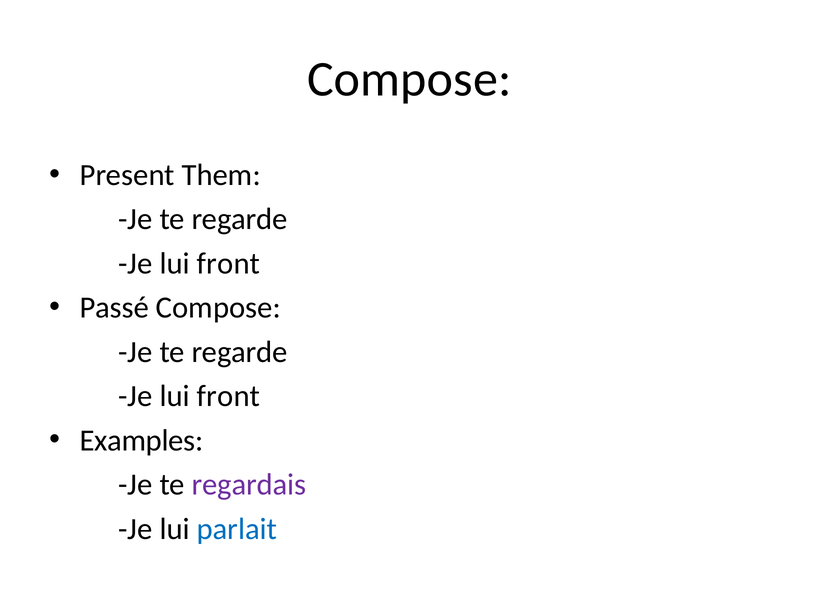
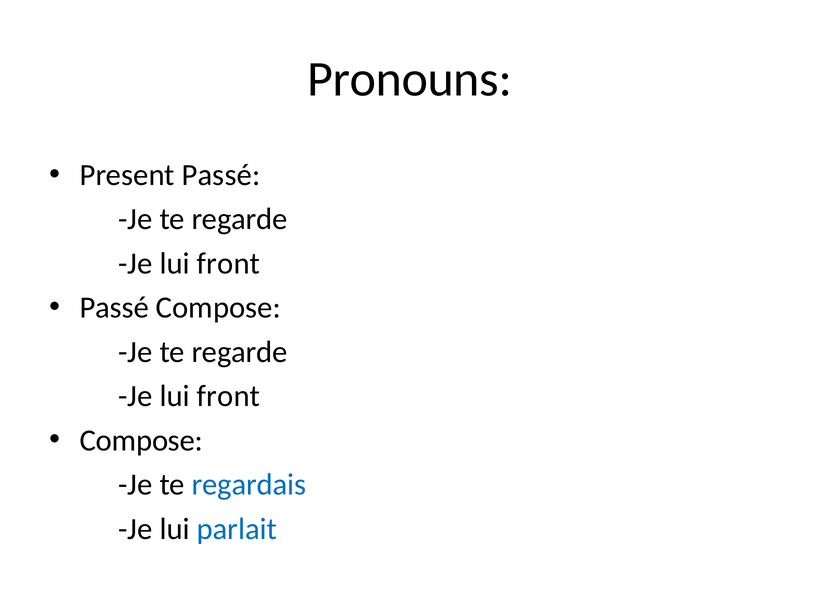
Compose at (409, 79): Compose -> Pronouns
Present Them: Them -> Passé
Examples at (141, 440): Examples -> Compose
regardais colour: purple -> blue
